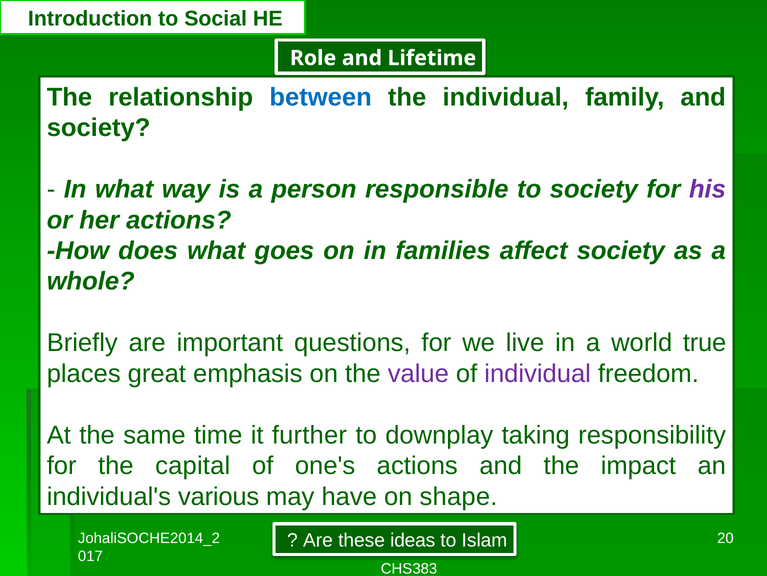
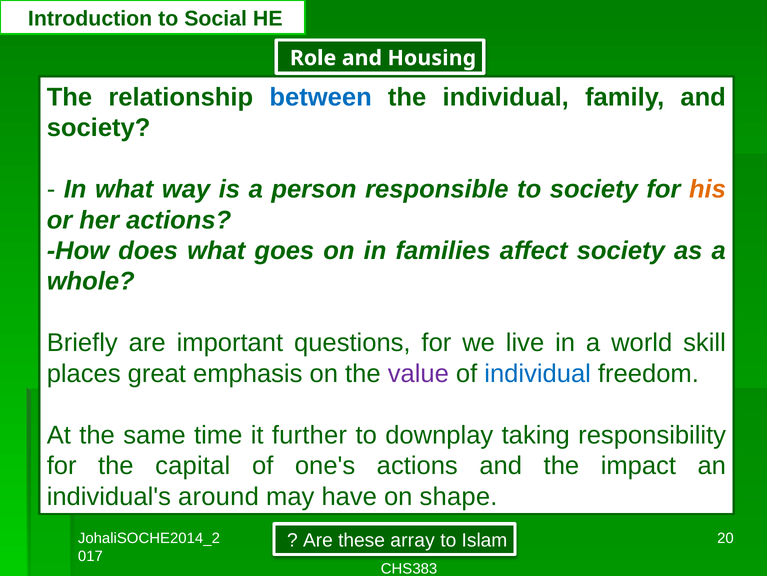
Lifetime: Lifetime -> Housing
his colour: purple -> orange
true: true -> skill
individual at (538, 373) colour: purple -> blue
various: various -> around
ideas: ideas -> array
